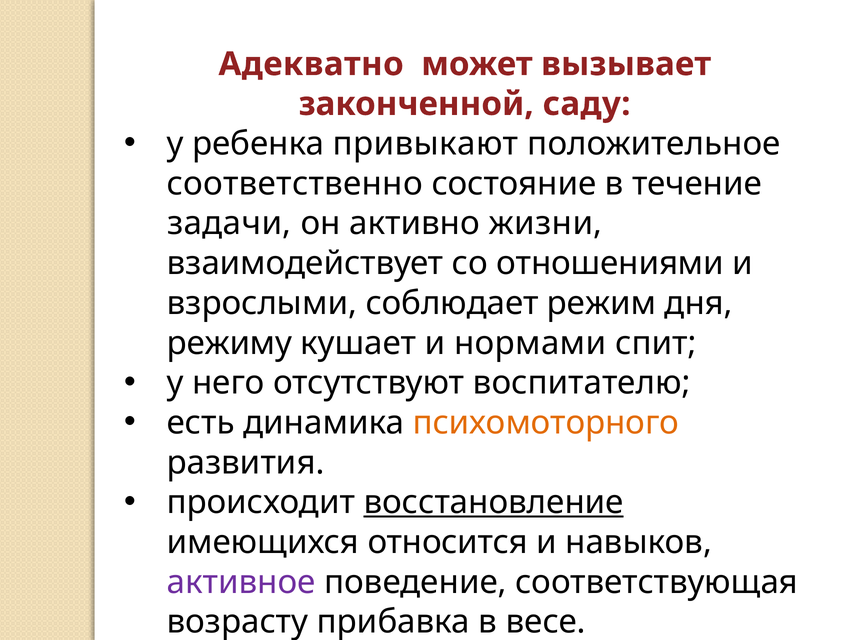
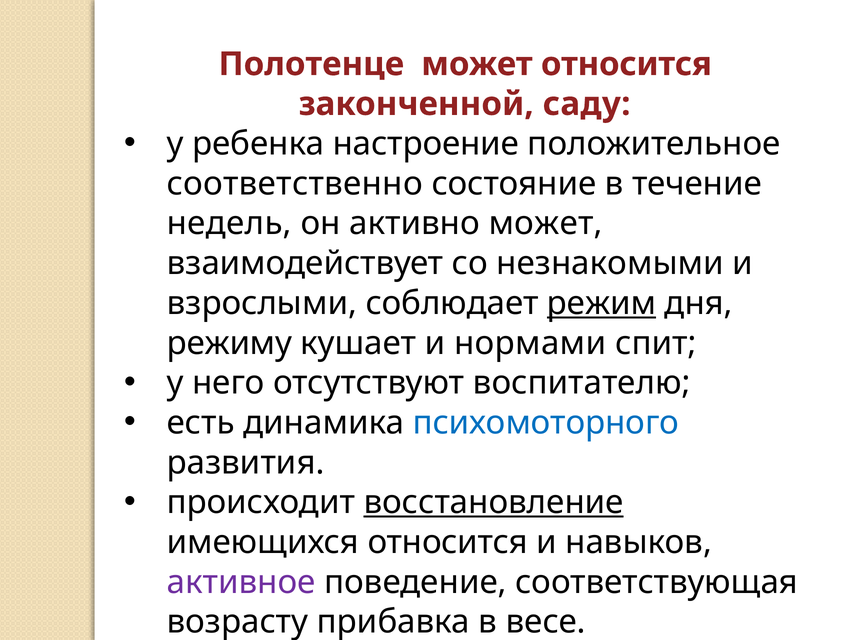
Адекватно: Адекватно -> Полотенце
может вызывает: вызывает -> относится
привыкают: привыкают -> настроение
задачи: задачи -> недель
активно жизни: жизни -> может
отношениями: отношениями -> незнакомыми
режим underline: none -> present
психомоторного colour: orange -> blue
